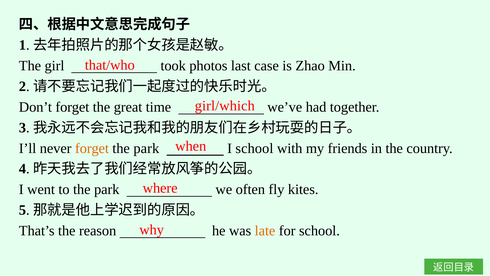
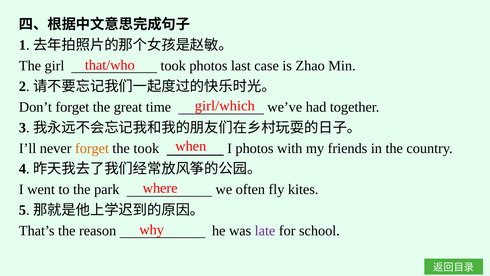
park at (146, 148): park -> took
I school: school -> photos
late colour: orange -> purple
